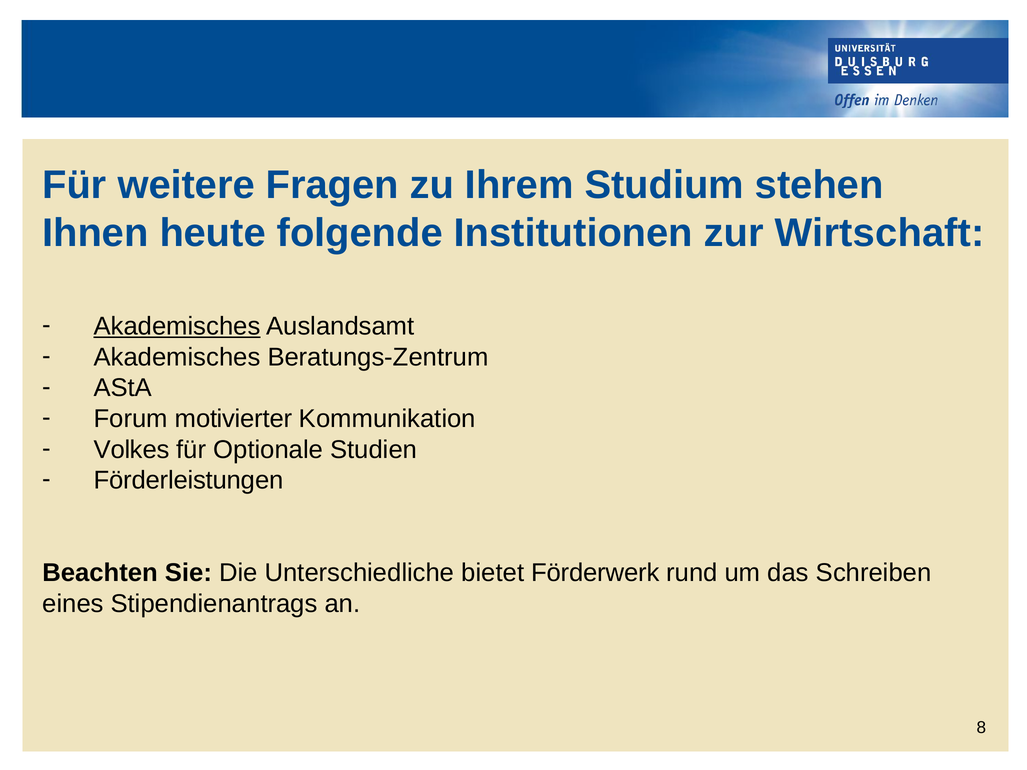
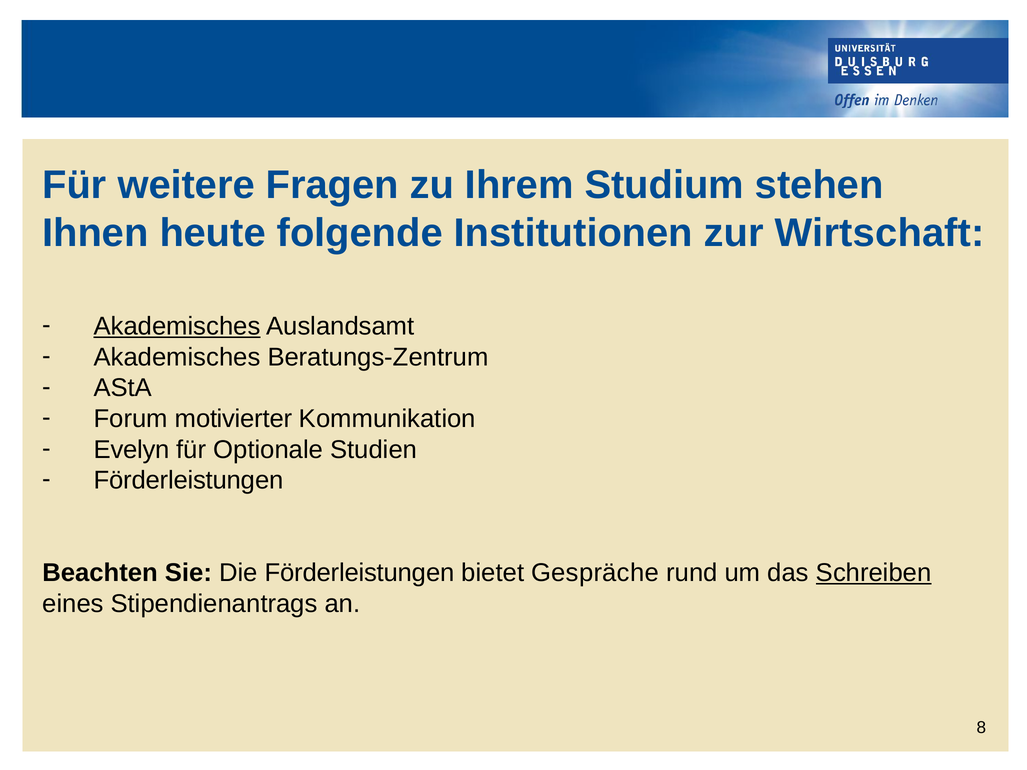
Volkes: Volkes -> Evelyn
Die Unterschiedliche: Unterschiedliche -> Förderleistungen
Förderwerk: Förderwerk -> Gespräche
Schreiben underline: none -> present
